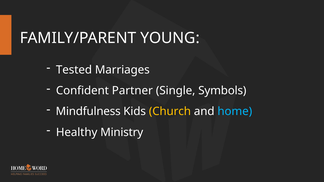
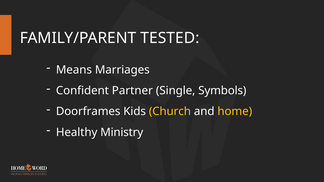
YOUNG: YOUNG -> TESTED
Tested: Tested -> Means
Mindfulness: Mindfulness -> Doorframes
home colour: light blue -> yellow
